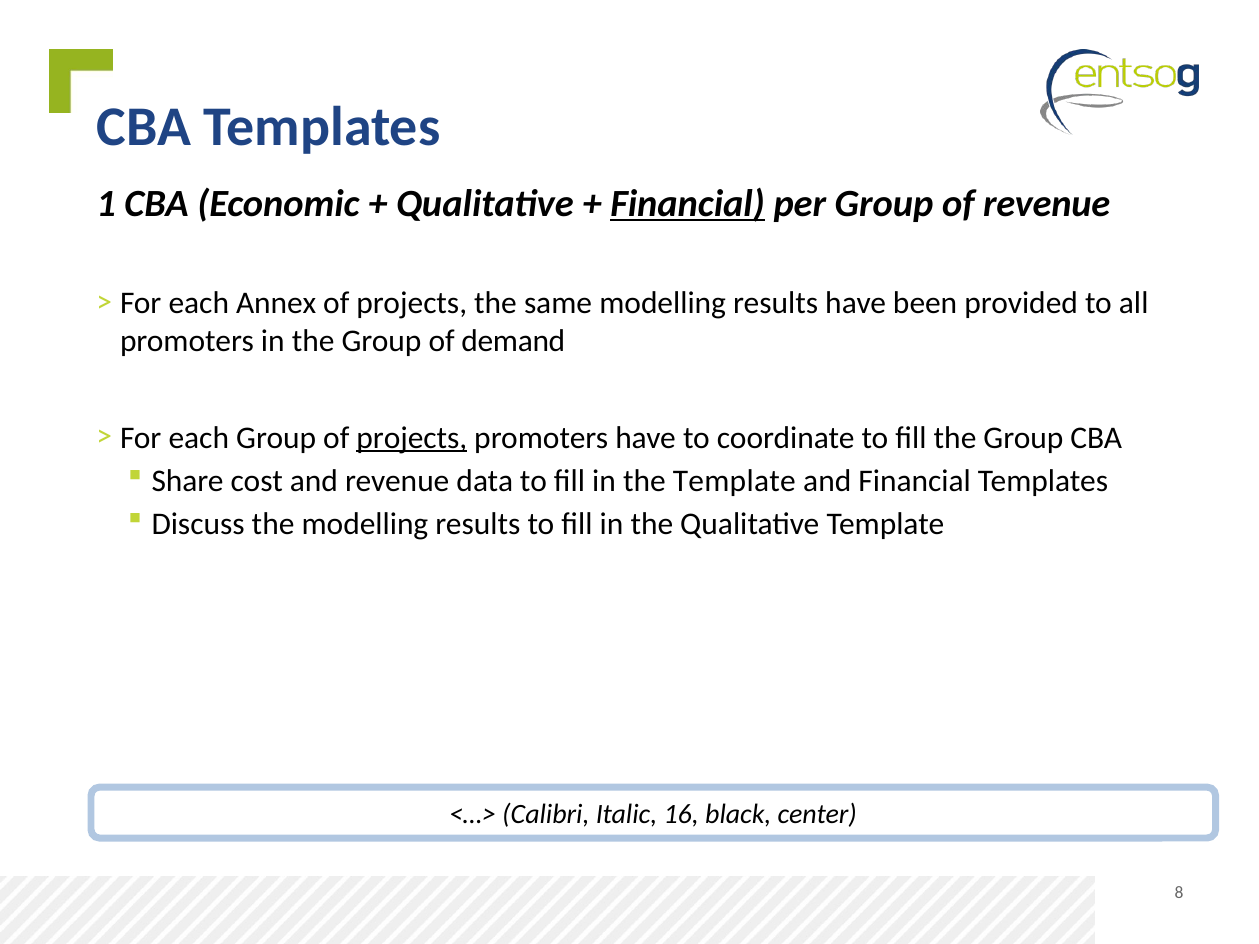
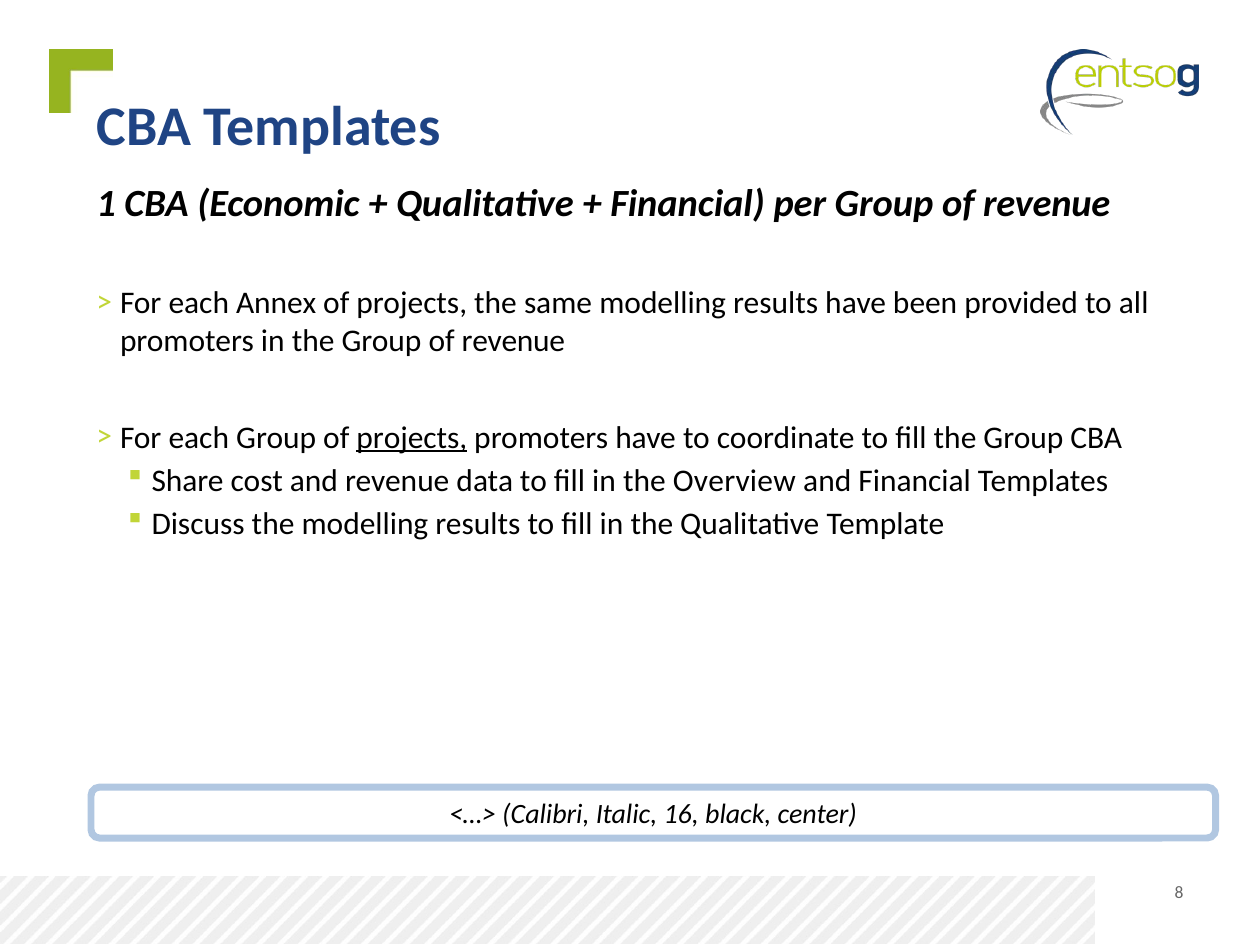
Financial at (688, 203) underline: present -> none
the Group of demand: demand -> revenue
the Template: Template -> Overview
